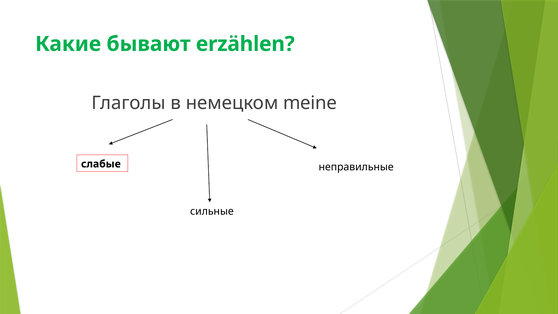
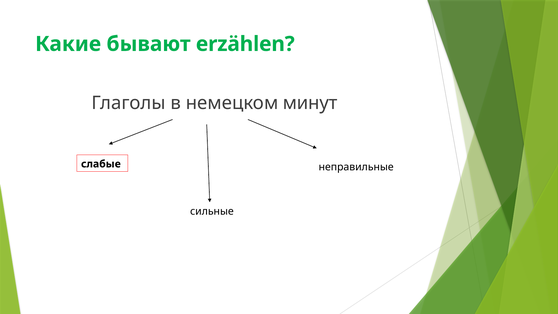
meine: meine -> минут
